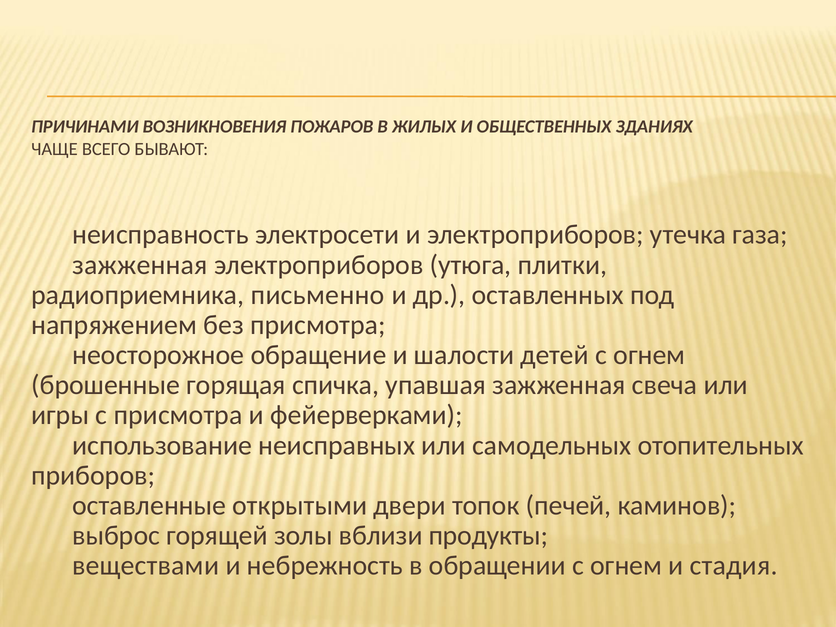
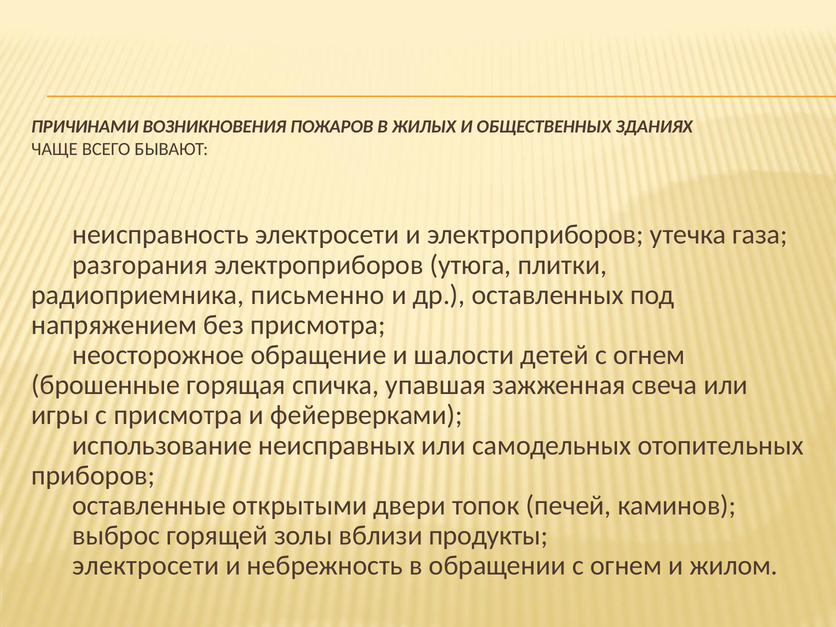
зажженная at (140, 265): зажженная -> разгорания
веществами at (146, 566): веществами -> электросети
стадия: стадия -> жилом
